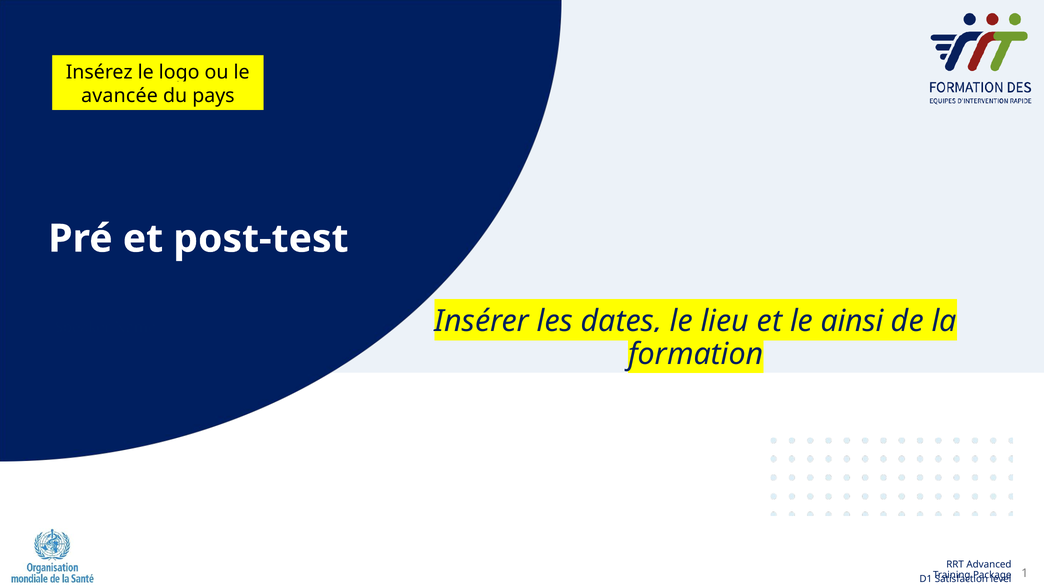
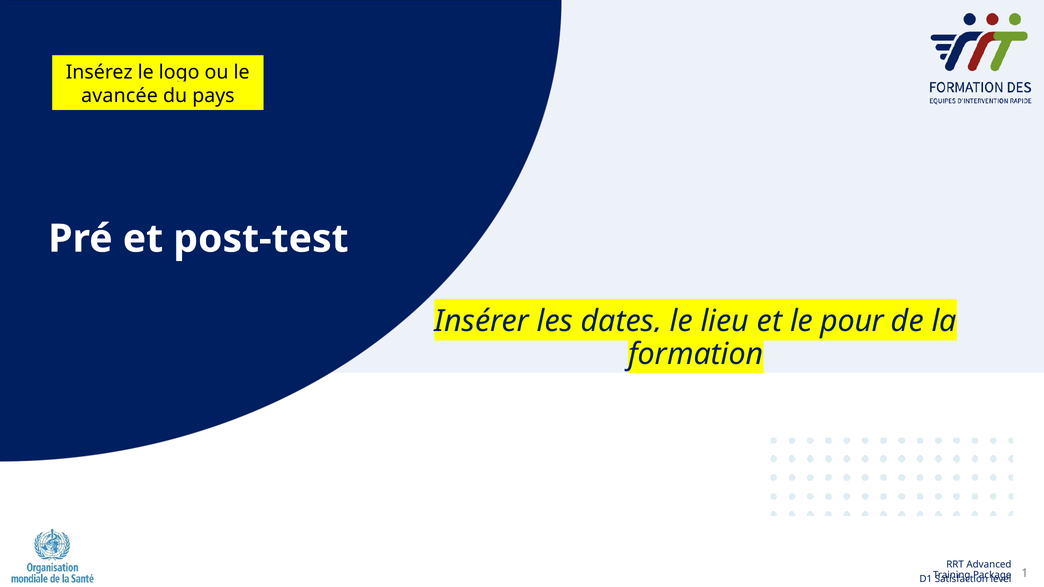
ainsi: ainsi -> pour
